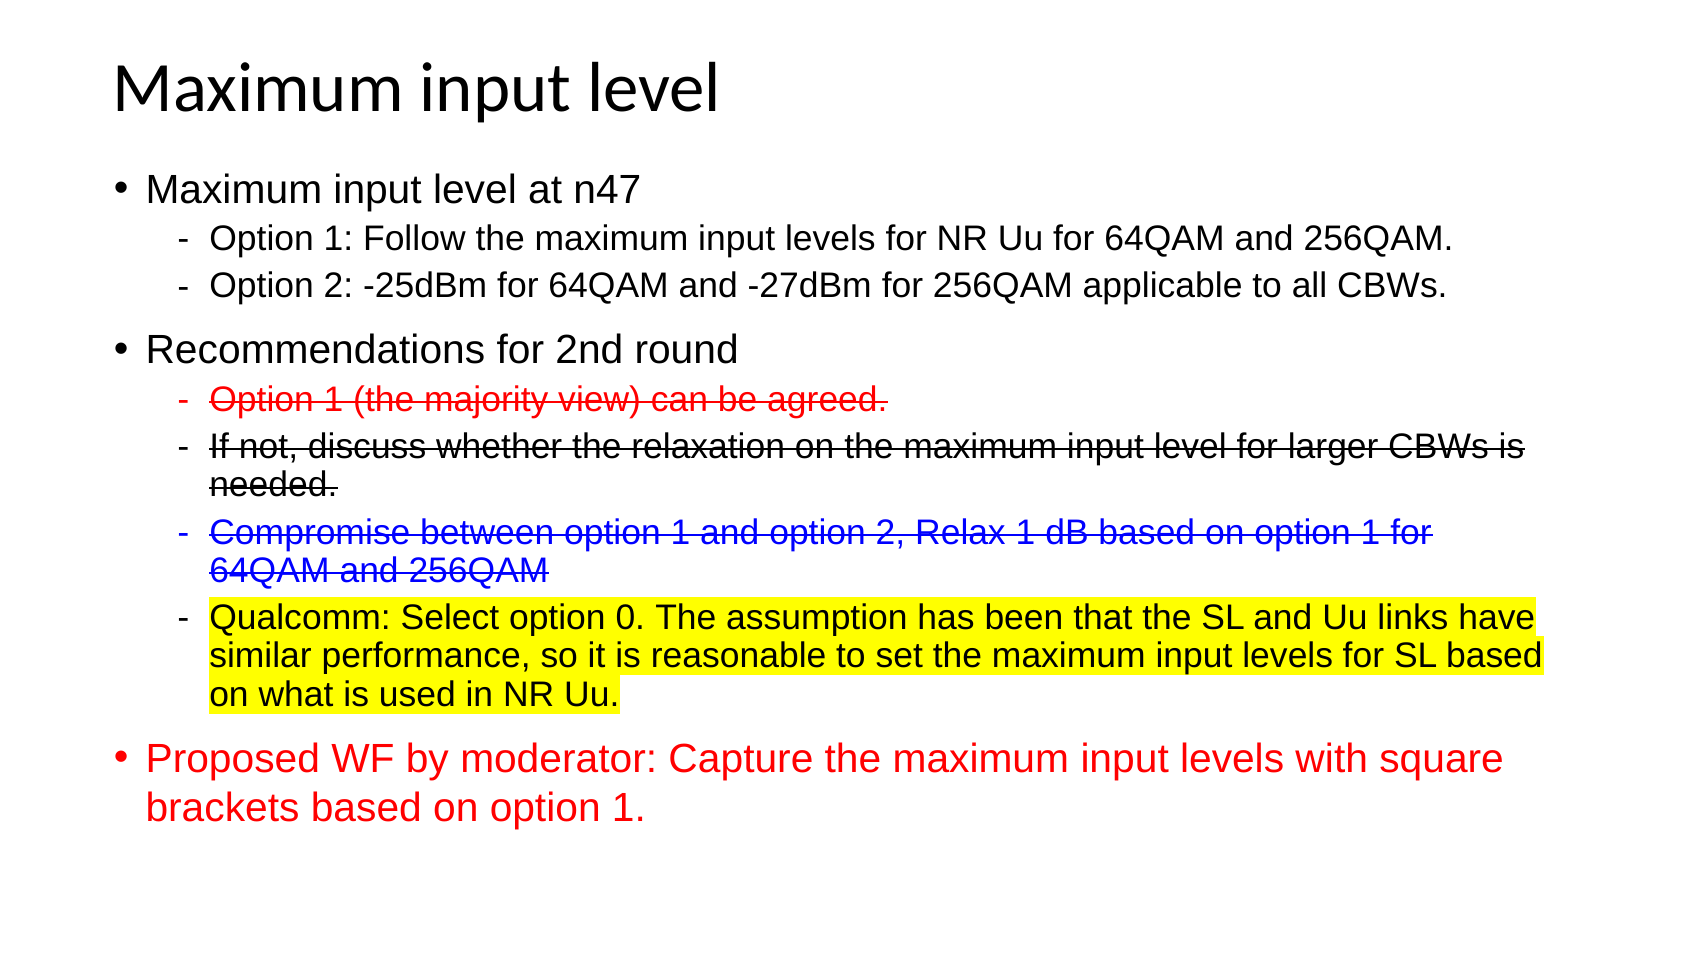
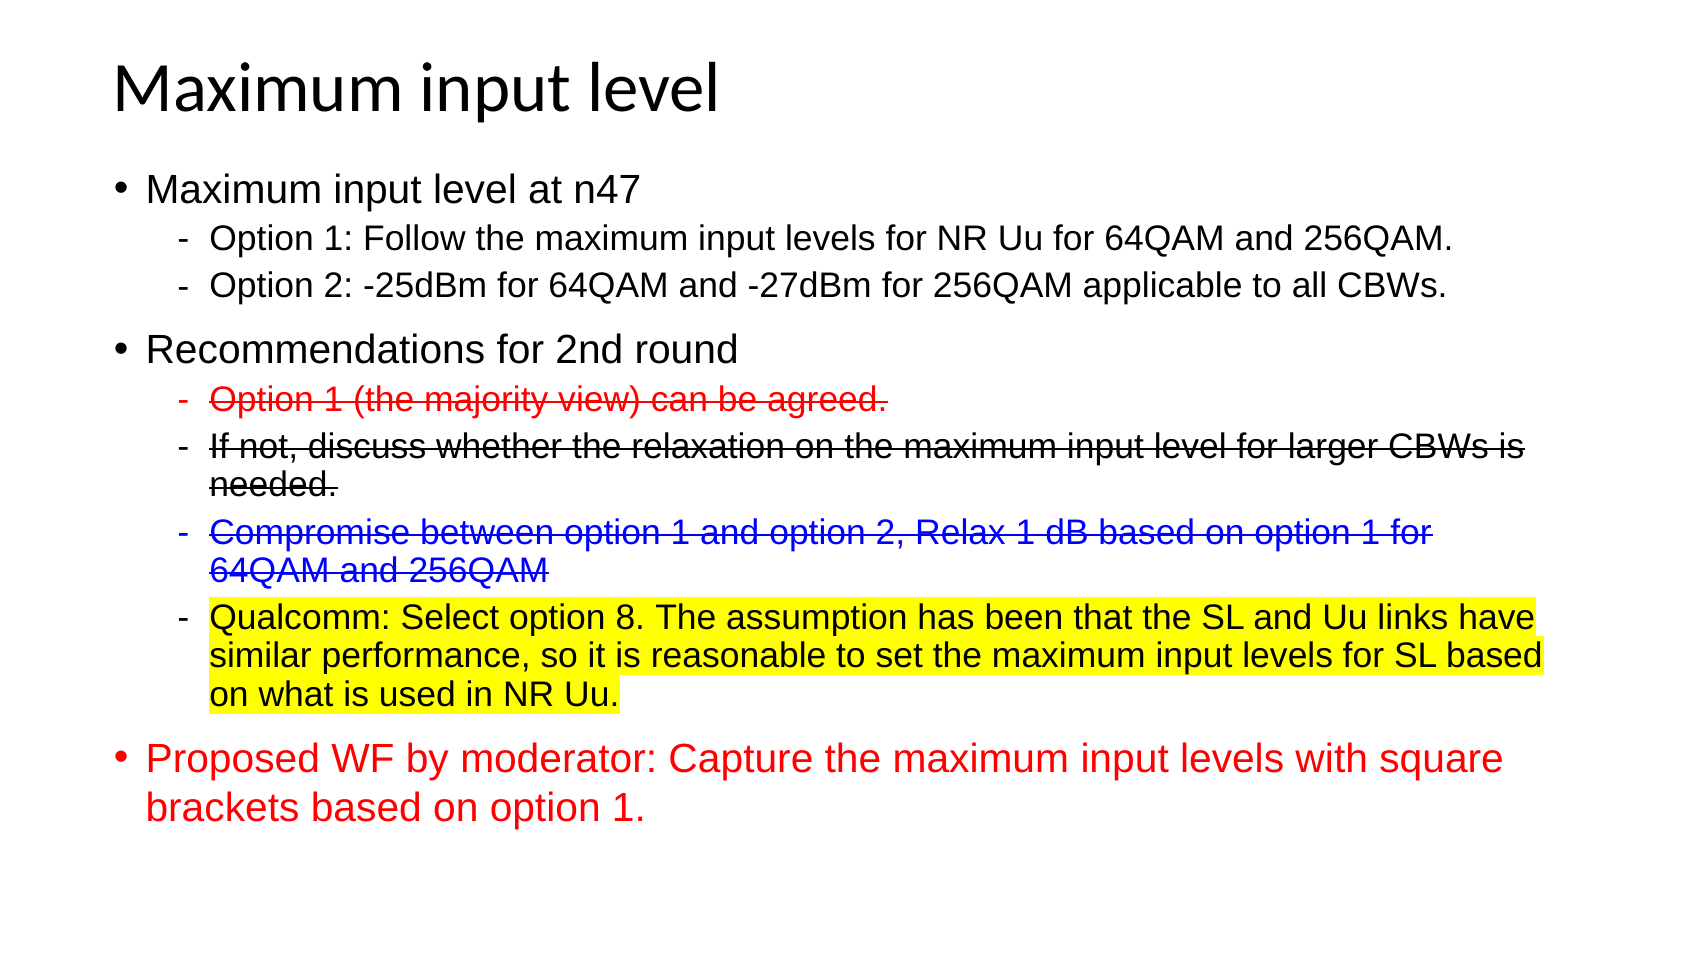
0: 0 -> 8
